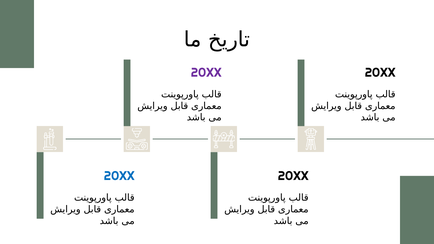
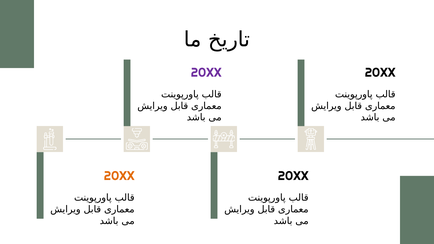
20XX at (119, 176) colour: blue -> orange
